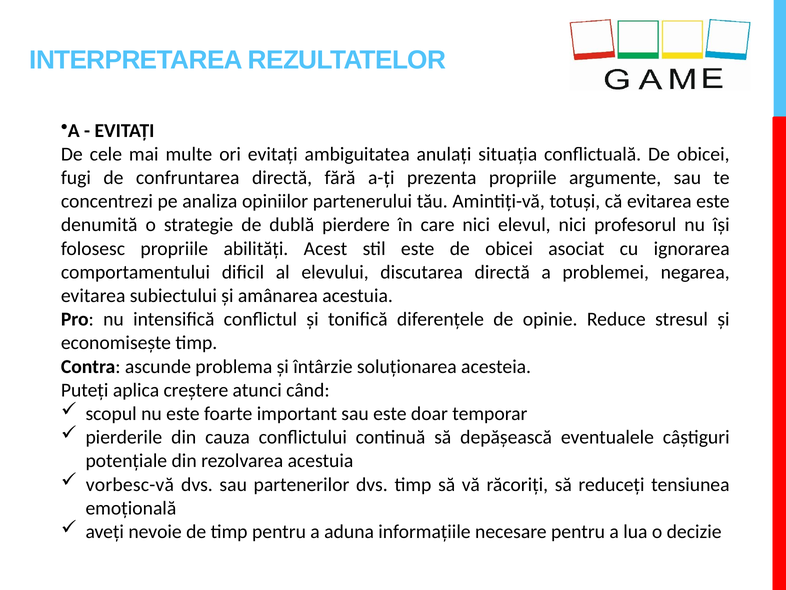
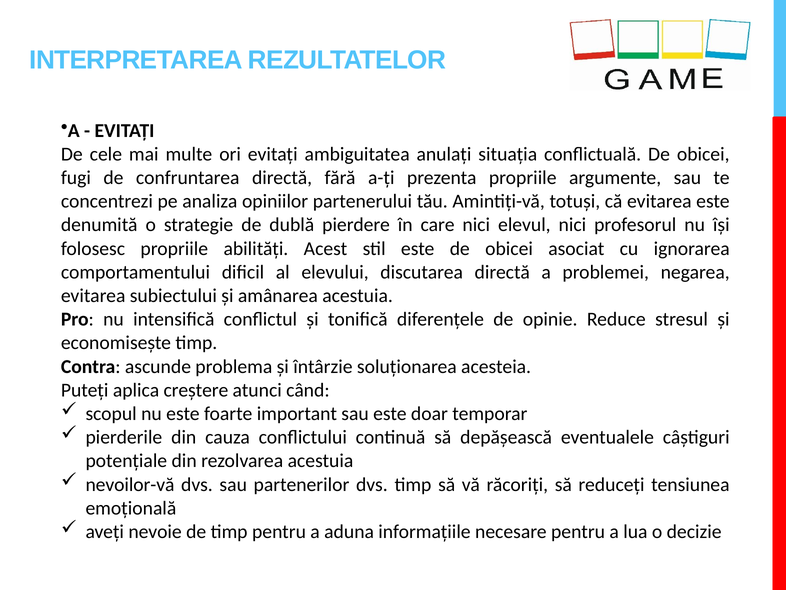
vorbesc-vă: vorbesc-vă -> nevoilor-vă
